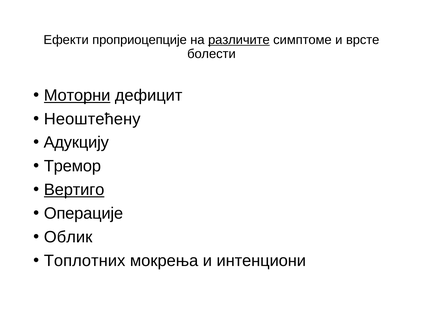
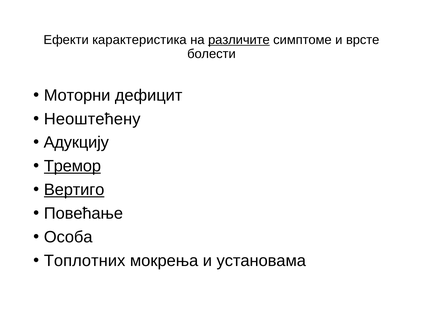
проприоцепције: проприоцепције -> карактеристика
Моторни underline: present -> none
Тремор underline: none -> present
Операције: Операције -> Повећање
Облик: Облик -> Особа
интенциони: интенциони -> установама
